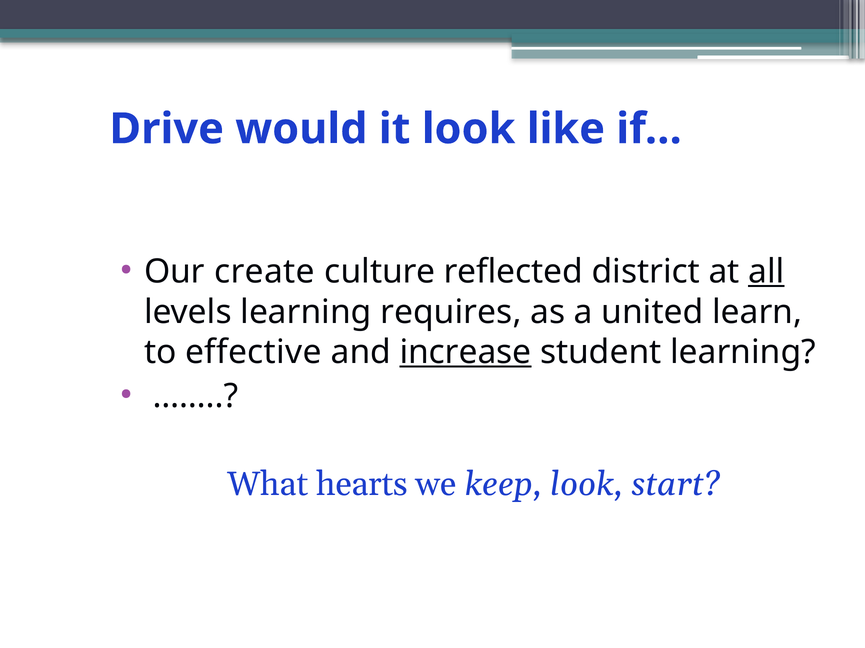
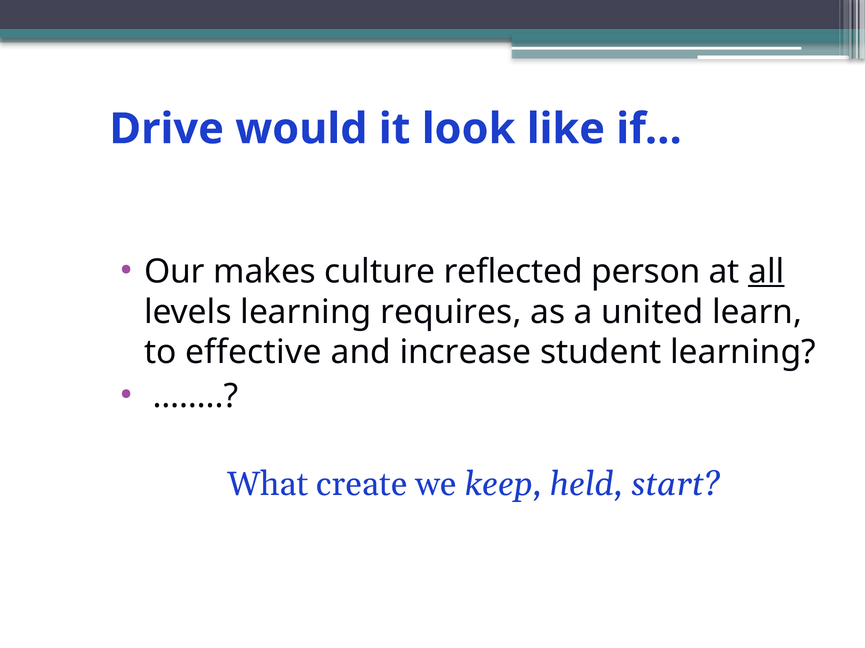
create: create -> makes
district: district -> person
increase underline: present -> none
hearts: hearts -> create
keep look: look -> held
